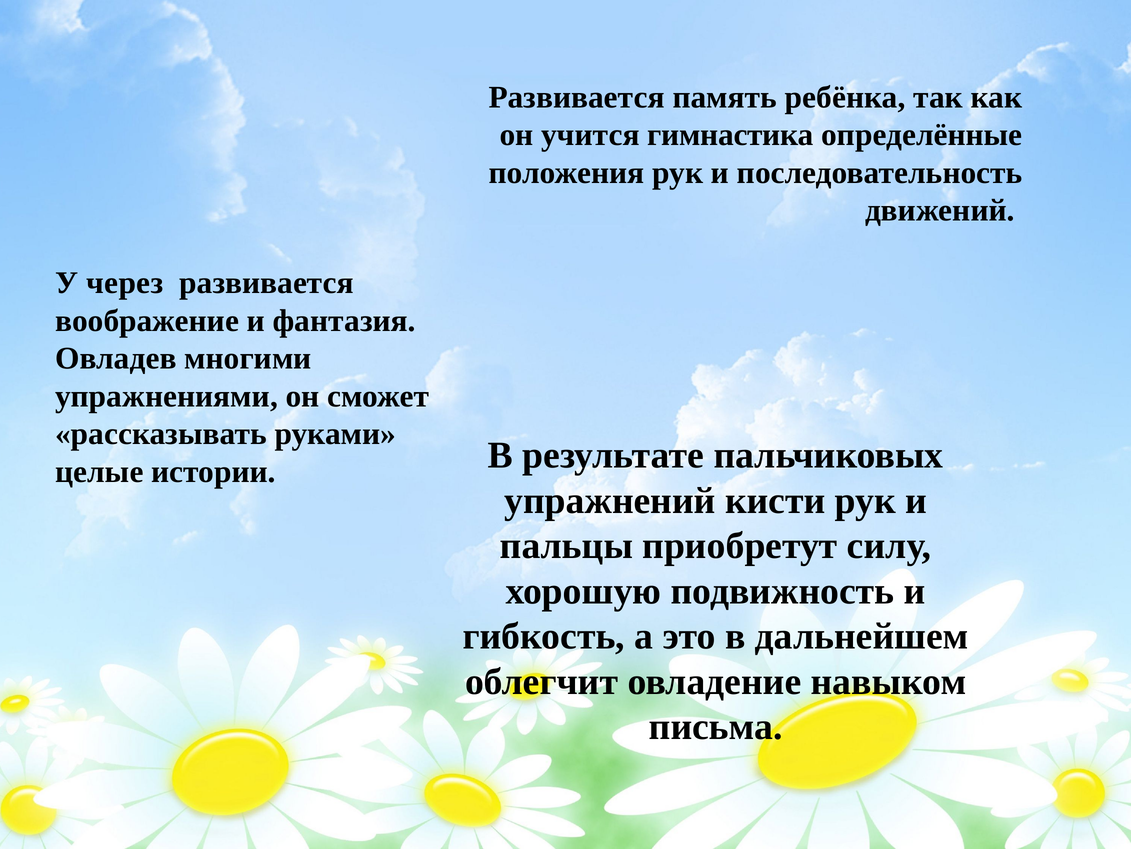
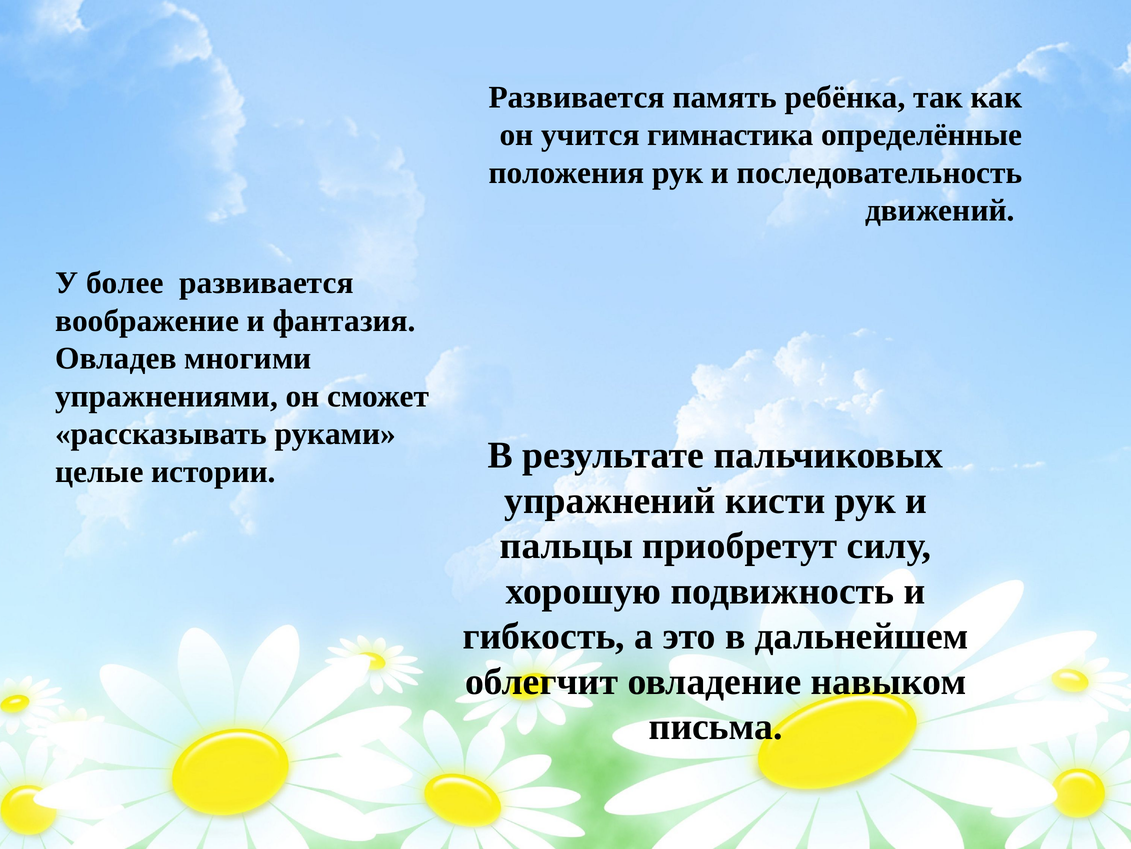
через: через -> более
